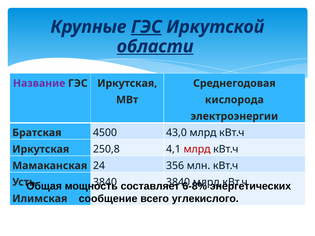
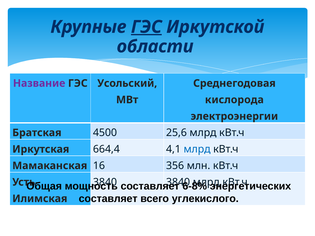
области underline: present -> none
ГЭС Иркутская: Иркутская -> Усольский
43,0: 43,0 -> 25,6
250,8: 250,8 -> 664,4
млрд at (197, 149) colour: red -> blue
24: 24 -> 16
сообщение at (108, 199): сообщение -> составляет
